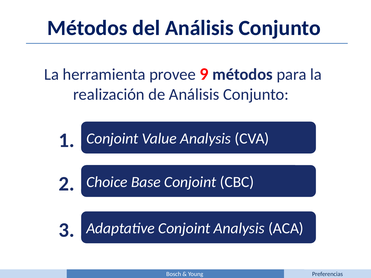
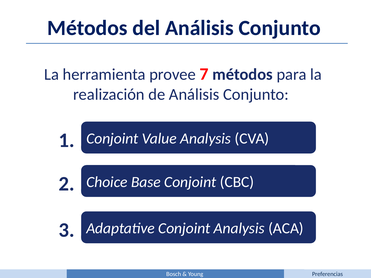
9: 9 -> 7
